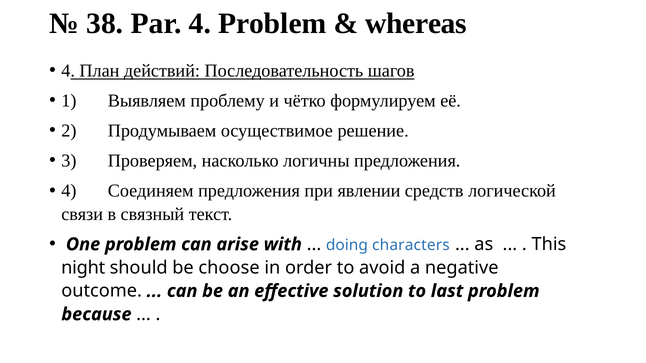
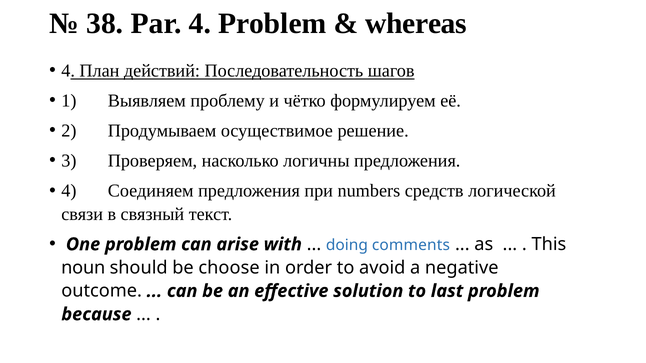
явлении: явлении -> numbers
characters: characters -> comments
night: night -> noun
